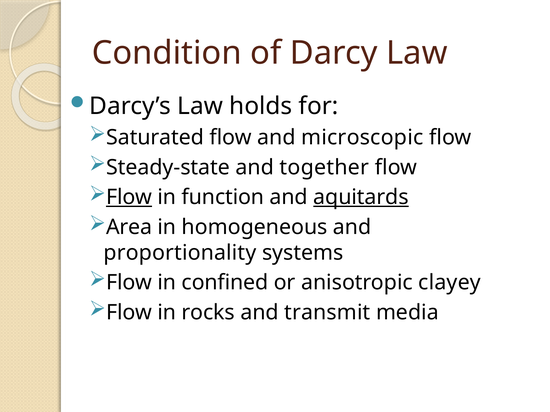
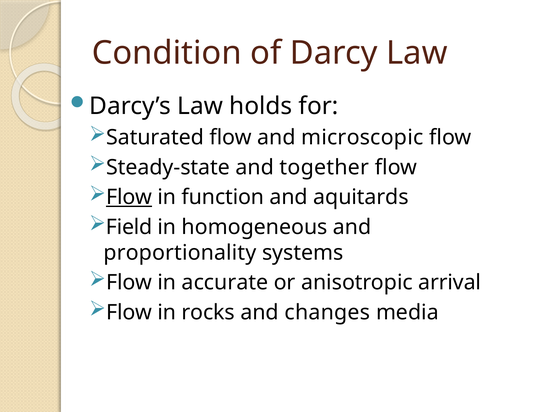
aquitards underline: present -> none
Area: Area -> Field
confined: confined -> accurate
clayey: clayey -> arrival
transmit: transmit -> changes
